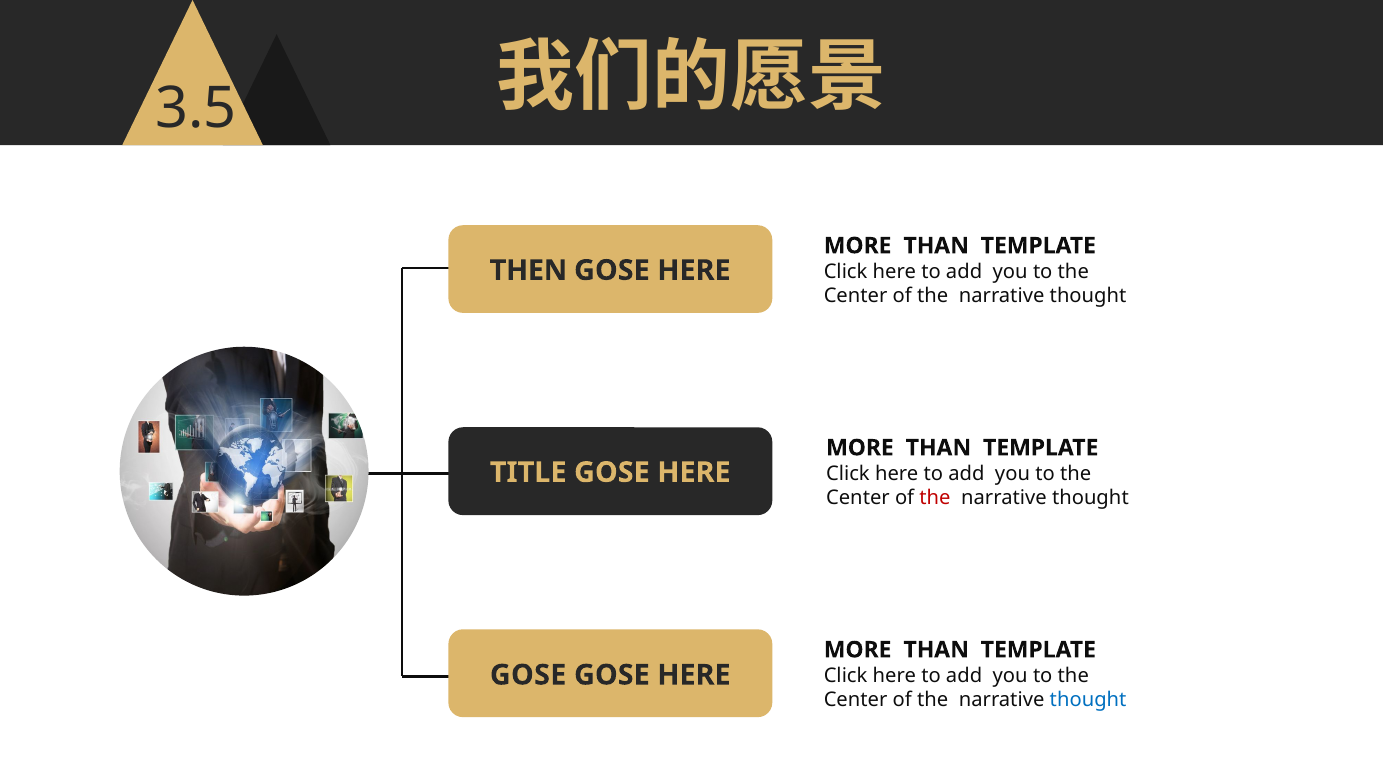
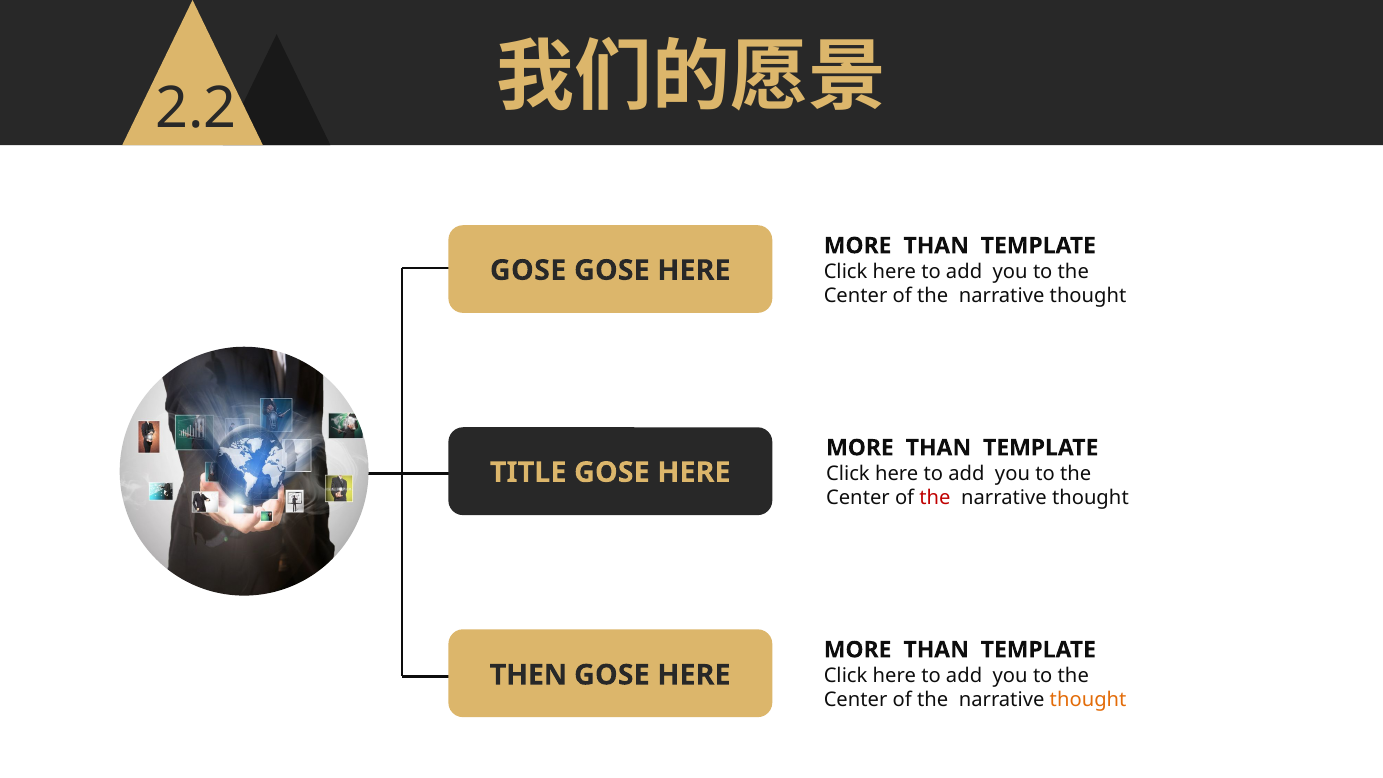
3.5: 3.5 -> 2.2
THEN at (528, 270): THEN -> GOSE
GOSE at (528, 675): GOSE -> THEN
thought at (1088, 700) colour: blue -> orange
